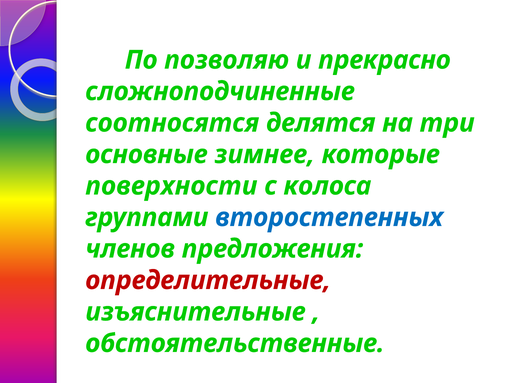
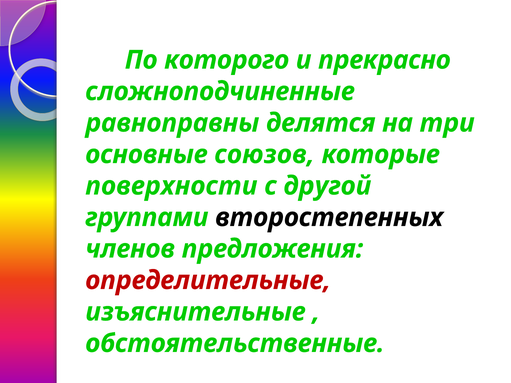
позволяю: позволяю -> которого
соотносятся: соотносятся -> равноправны
зимнее: зимнее -> союзов
колоса: колоса -> другой
второстепенных colour: blue -> black
